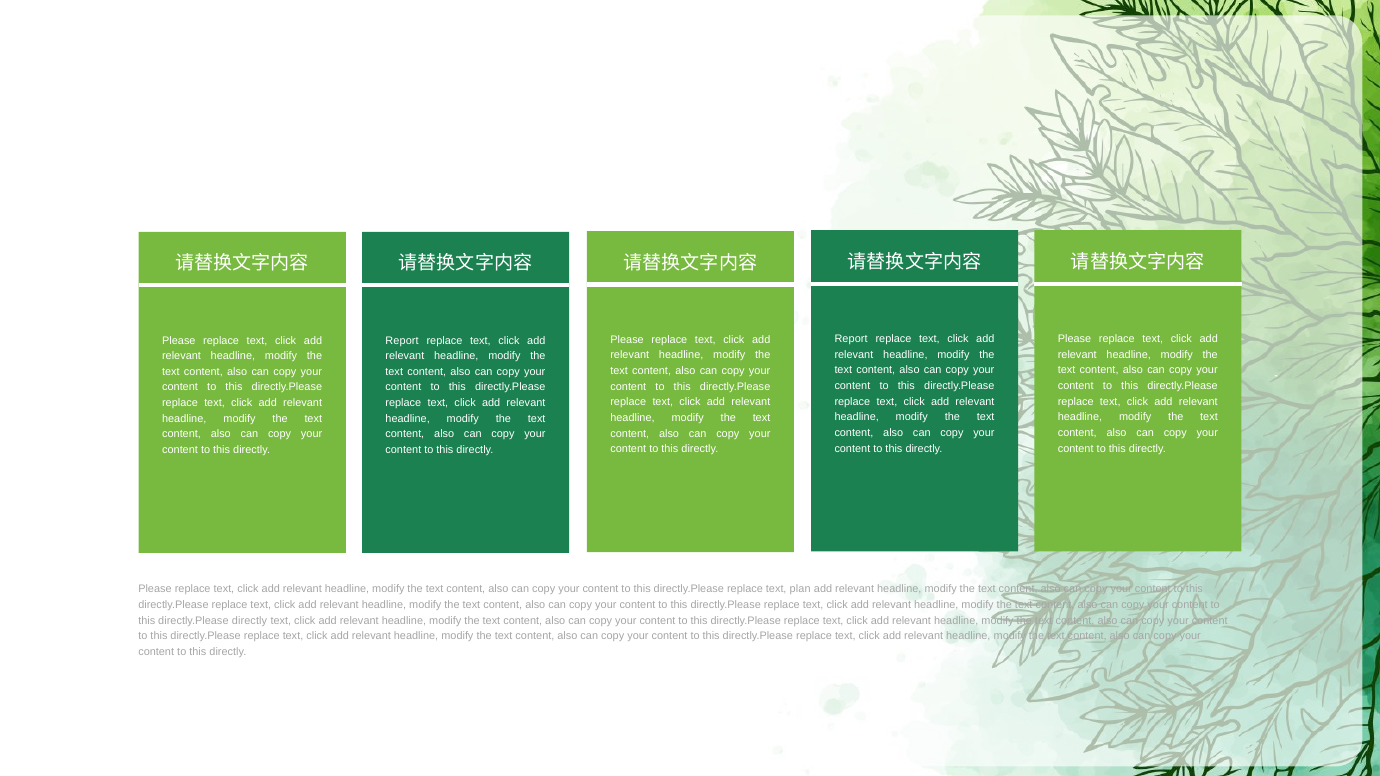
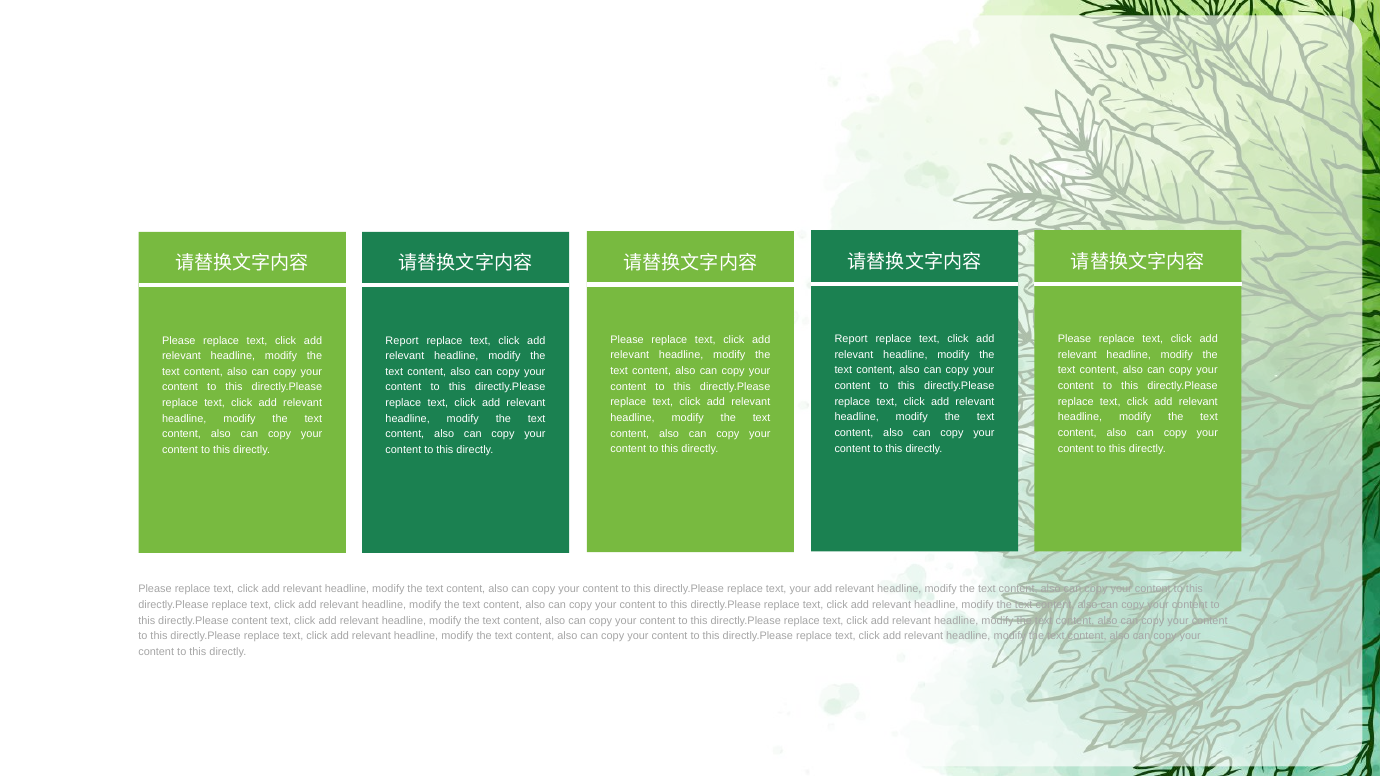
text plan: plan -> your
directly.Please directly: directly -> content
